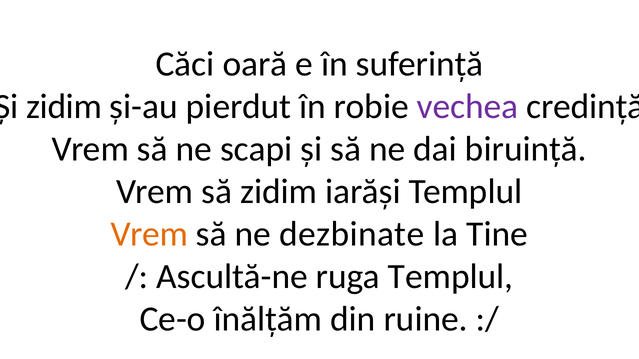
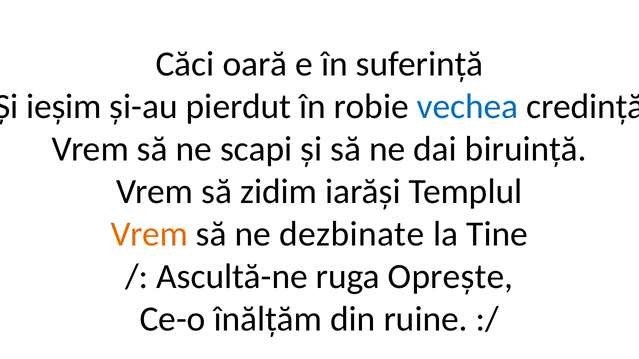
zidim at (64, 107): zidim -> ieșim
vechea colour: purple -> blue
ruga Templul: Templul -> Oprește
